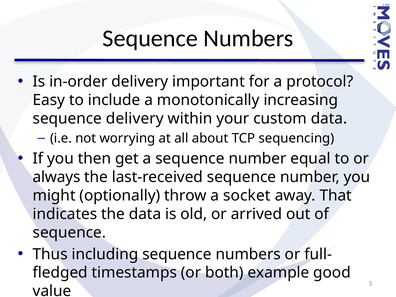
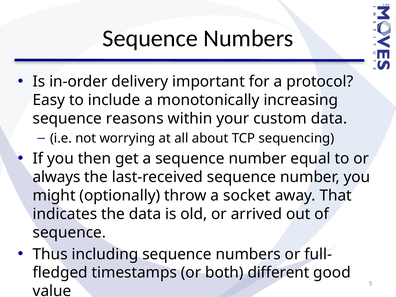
sequence delivery: delivery -> reasons
example: example -> different
